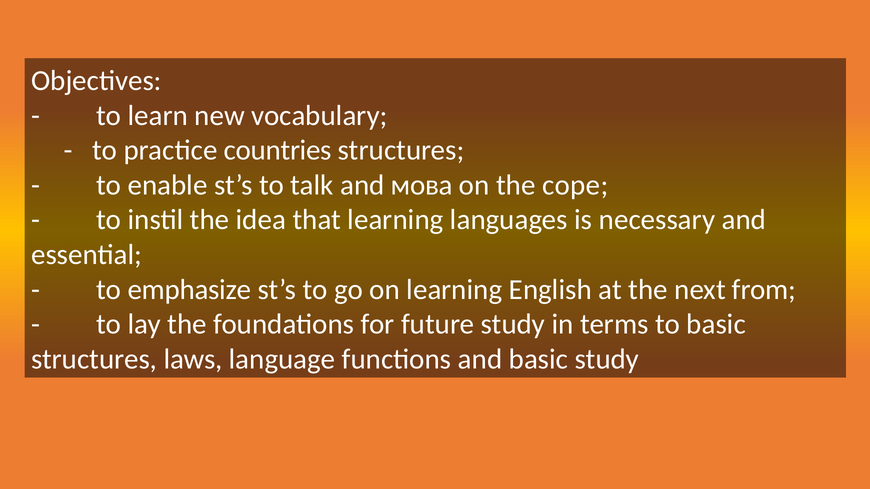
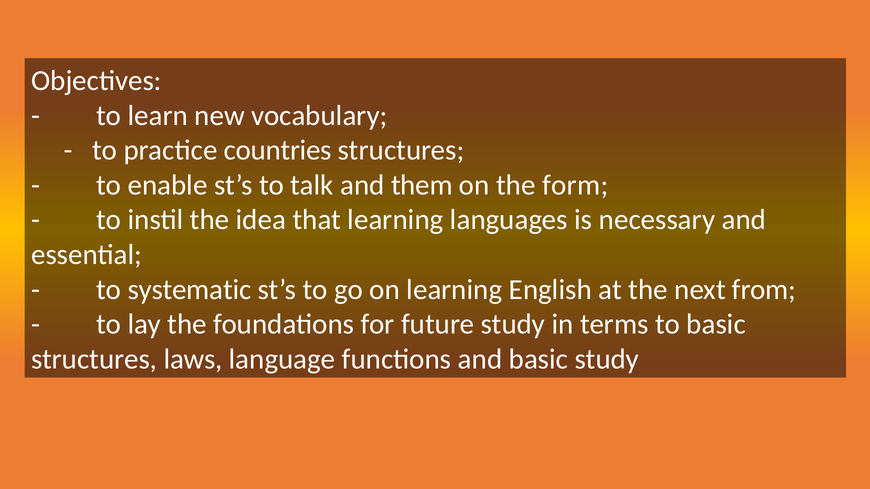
мова: мова -> them
cope: cope -> form
emphasize: emphasize -> systematic
